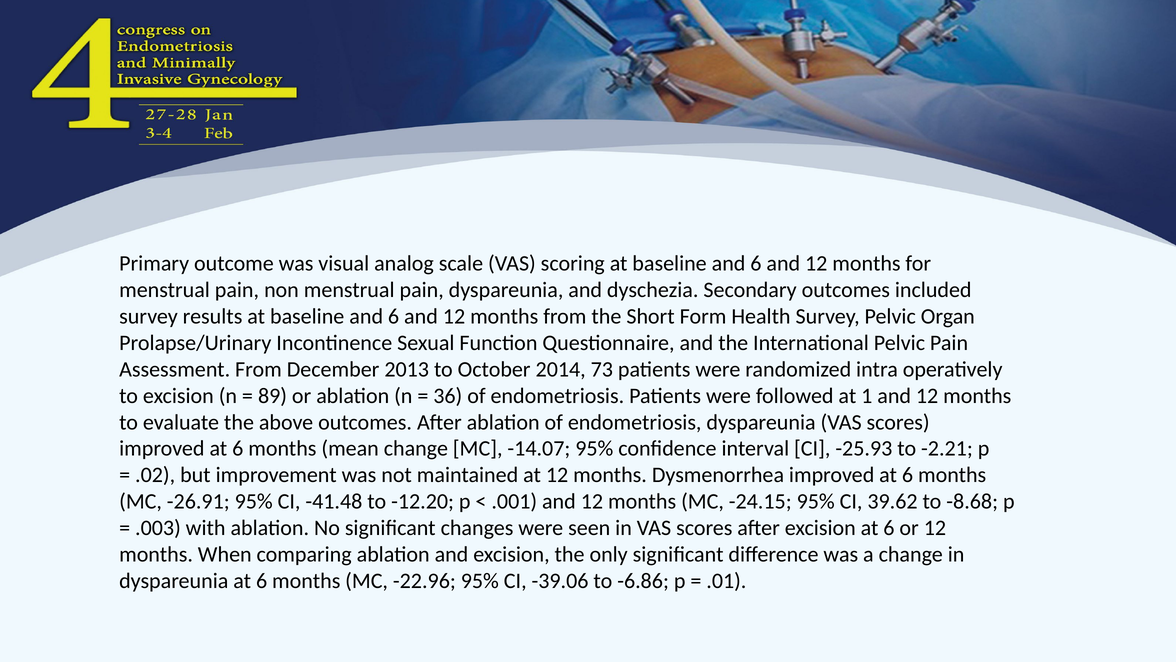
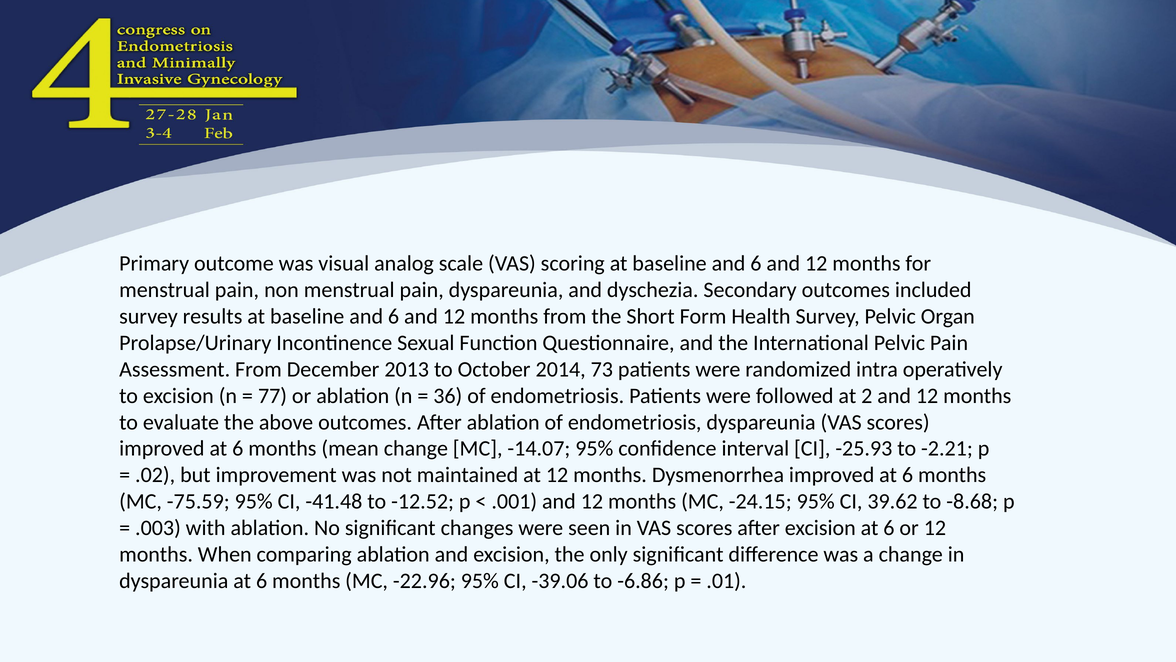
89: 89 -> 77
1: 1 -> 2
-26.91: -26.91 -> -75.59
-12.20: -12.20 -> -12.52
